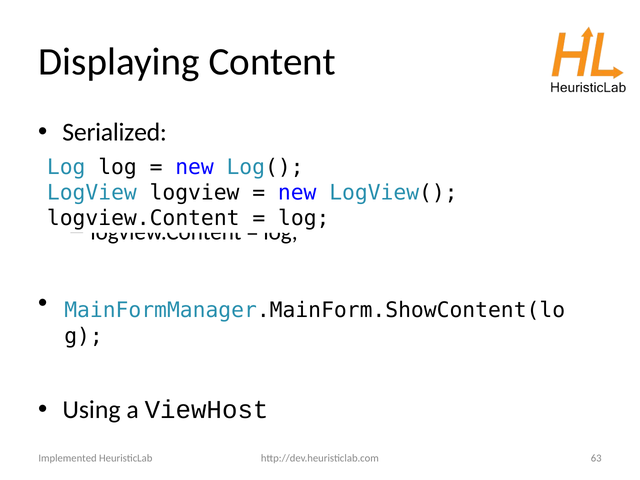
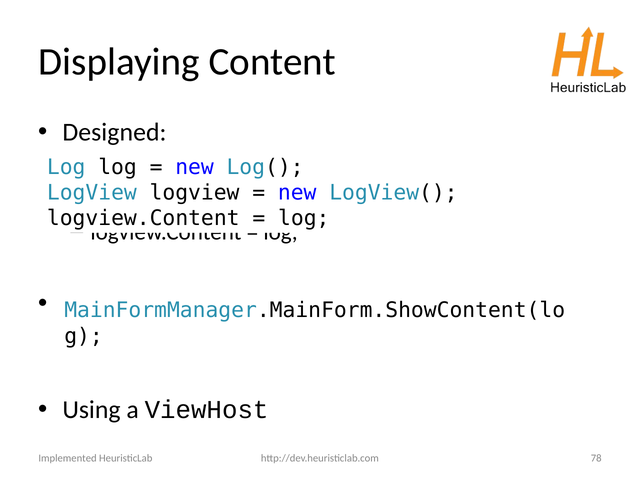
Serialized: Serialized -> Designed
63: 63 -> 78
